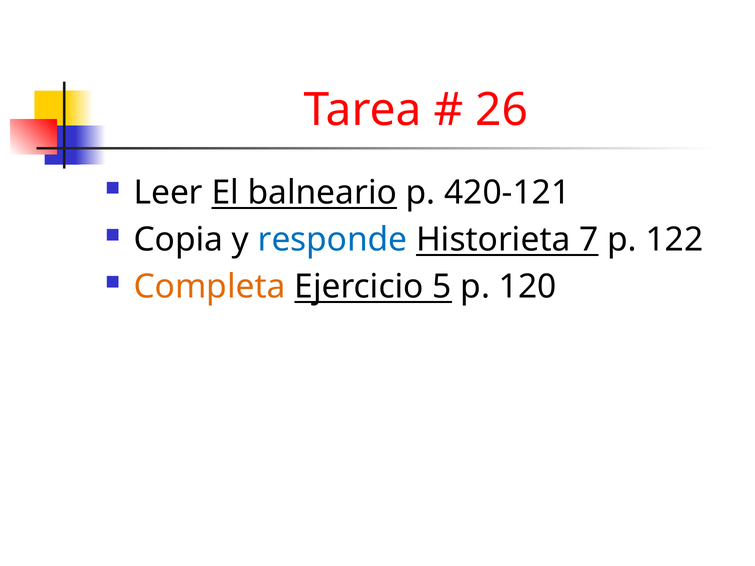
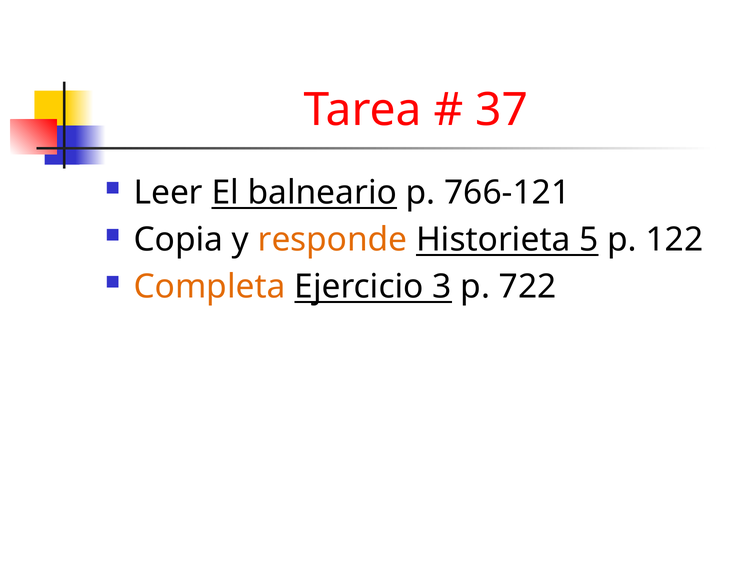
26: 26 -> 37
420-121: 420-121 -> 766-121
responde colour: blue -> orange
7: 7 -> 5
5: 5 -> 3
120: 120 -> 722
